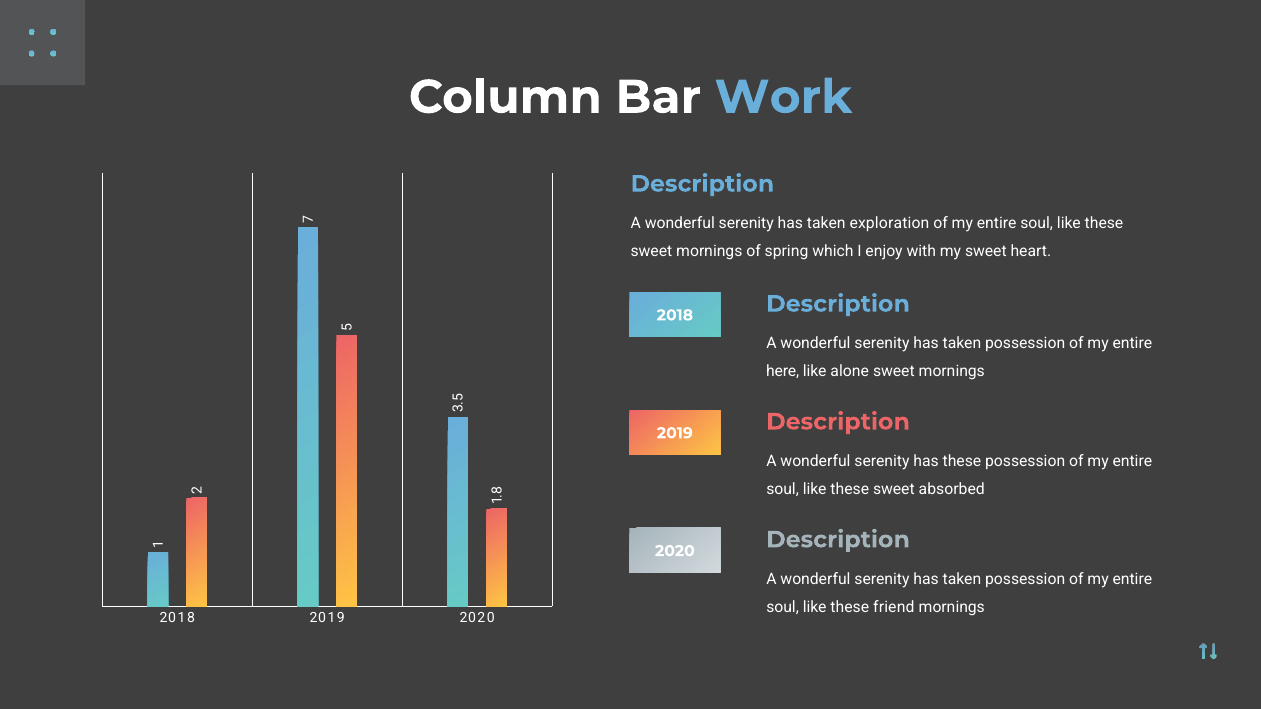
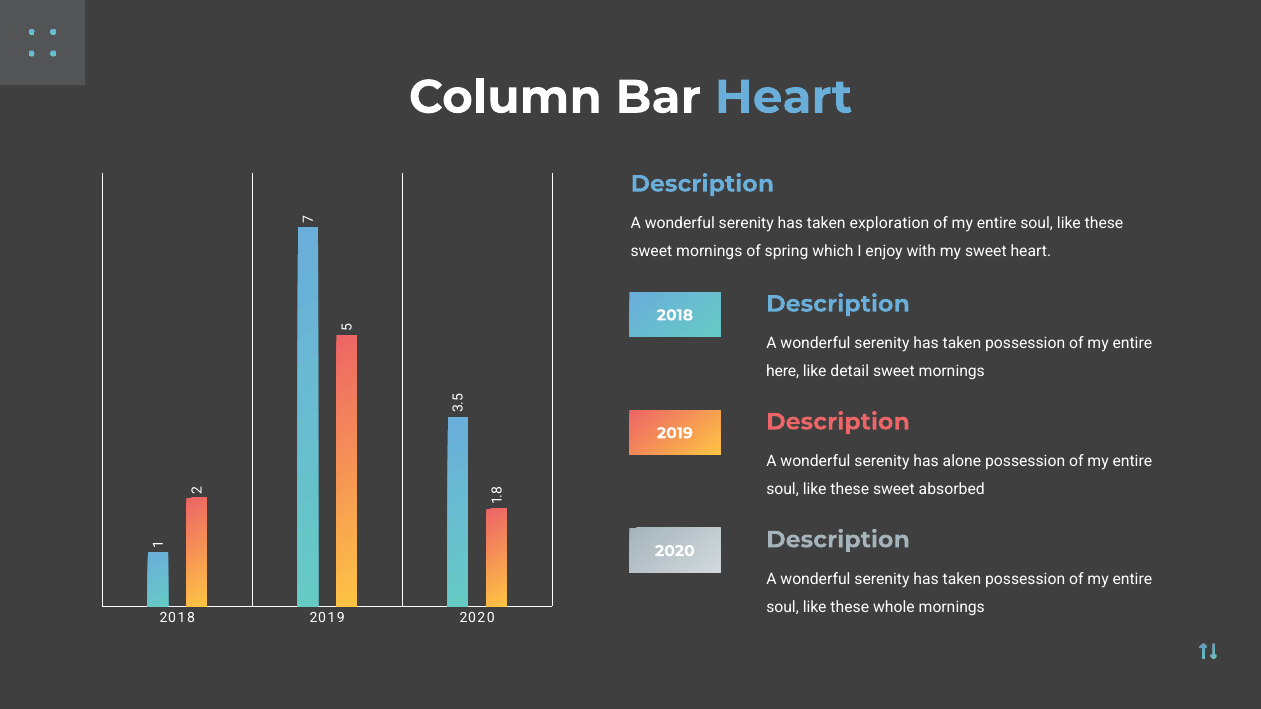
Bar Work: Work -> Heart
alone: alone -> detail
has these: these -> alone
friend: friend -> whole
